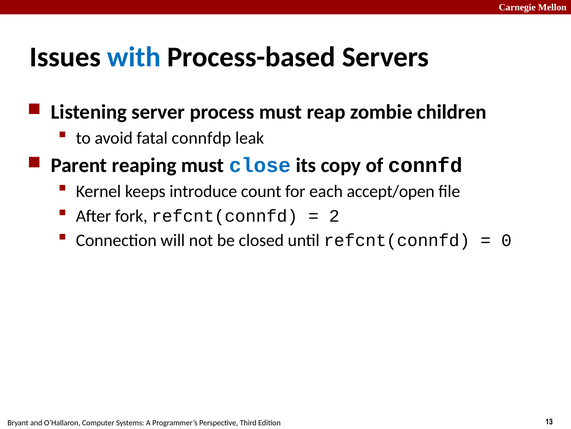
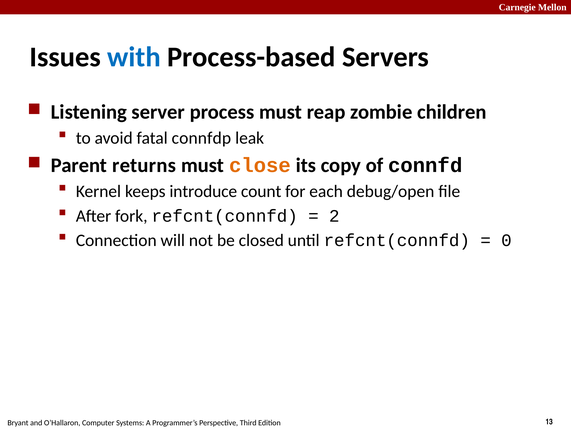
reaping: reaping -> returns
close colour: blue -> orange
accept/open: accept/open -> debug/open
